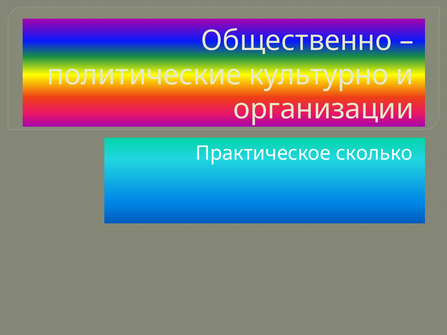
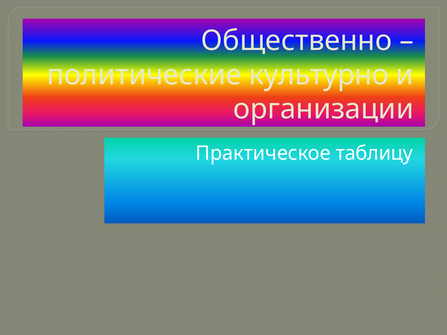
сколько: сколько -> таблицу
